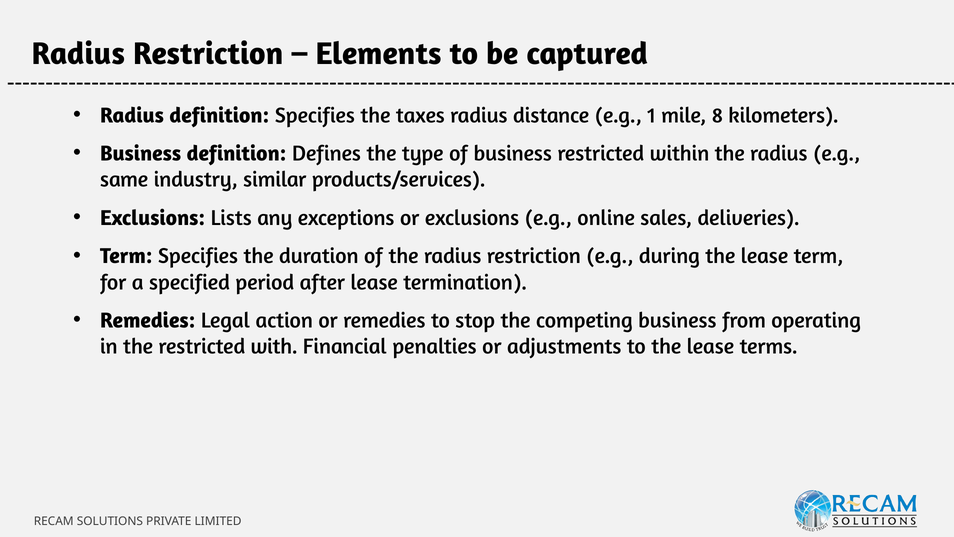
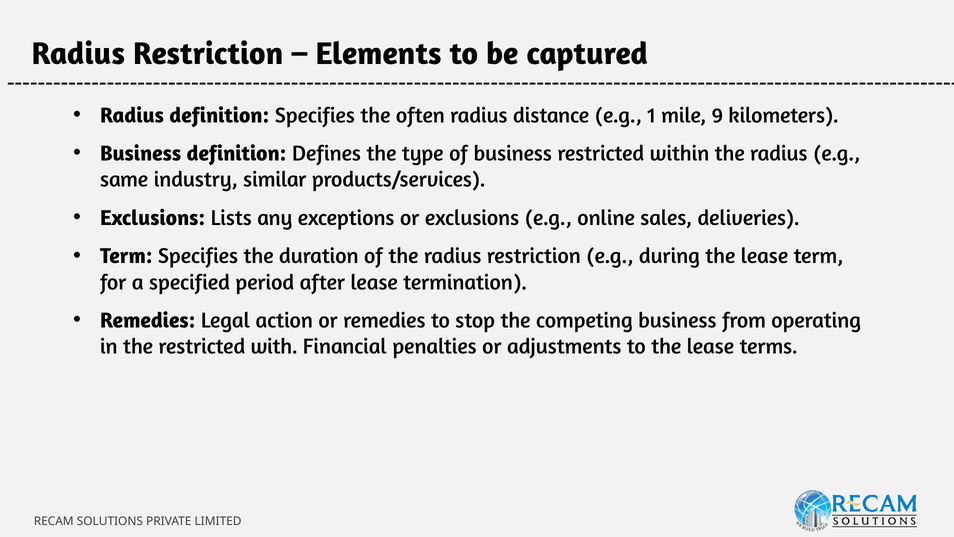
taxes: taxes -> often
8: 8 -> 9
